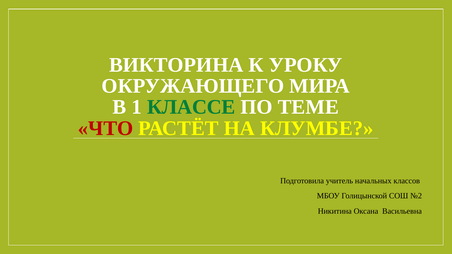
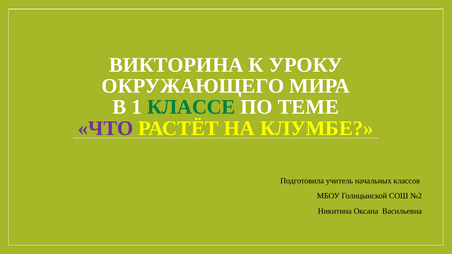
ЧТО colour: red -> purple
